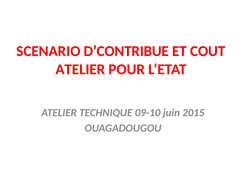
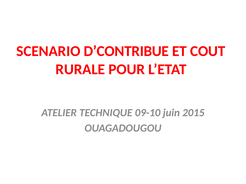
ATELIER at (80, 69): ATELIER -> RURALE
